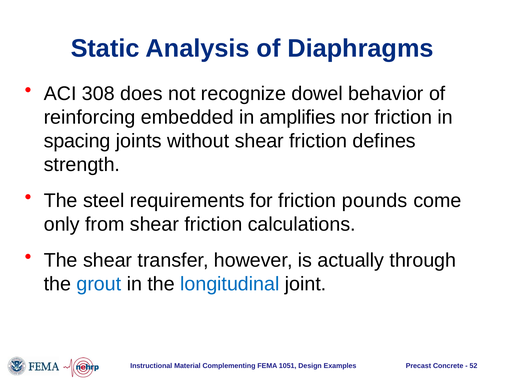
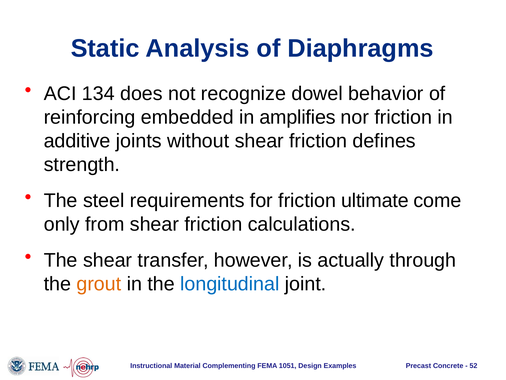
308: 308 -> 134
spacing: spacing -> additive
pounds: pounds -> ultimate
grout colour: blue -> orange
